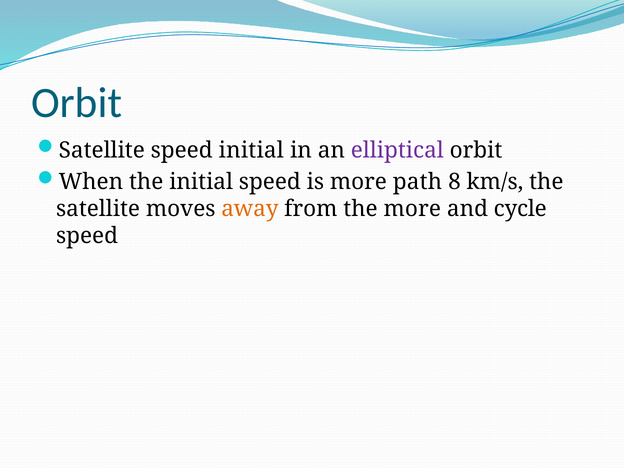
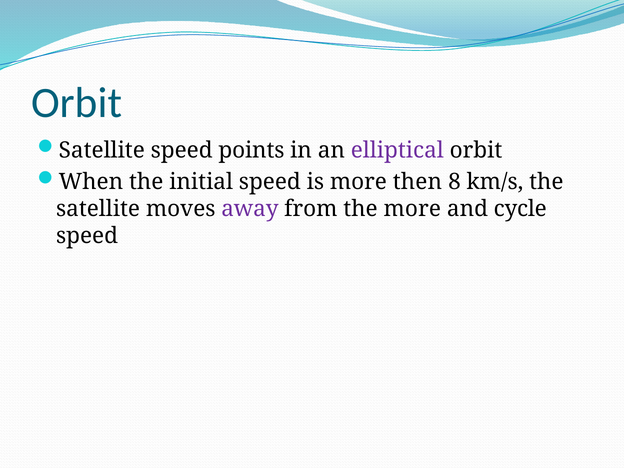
speed initial: initial -> points
path: path -> then
away colour: orange -> purple
